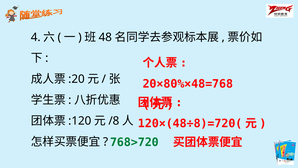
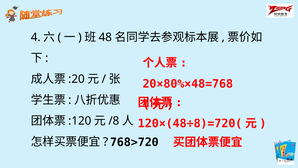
768>720 colour: green -> black
